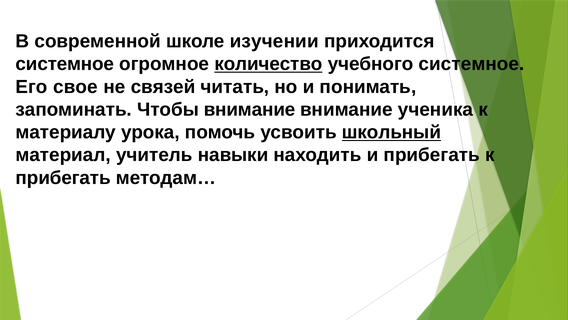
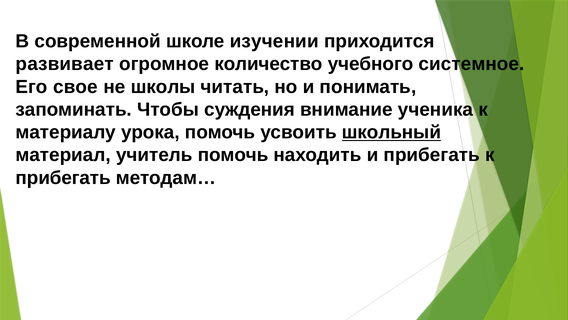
системное at (65, 64): системное -> развивает
количество underline: present -> none
связей: связей -> школы
Чтобы внимание: внимание -> суждения
учитель навыки: навыки -> помочь
